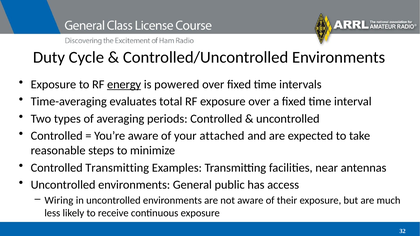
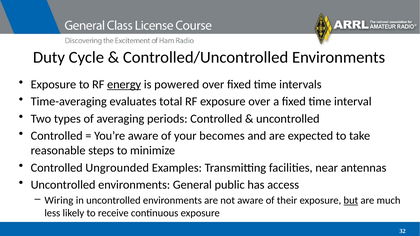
attached: attached -> becomes
Controlled Transmitting: Transmitting -> Ungrounded
but underline: none -> present
